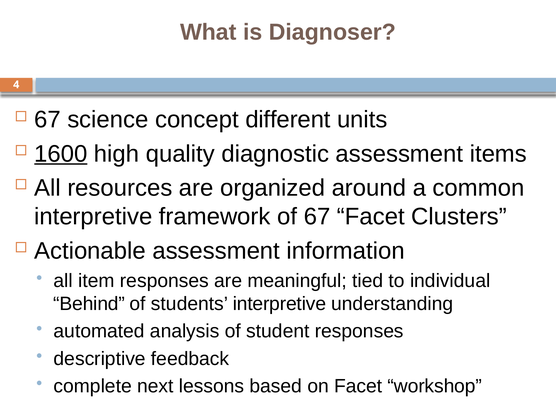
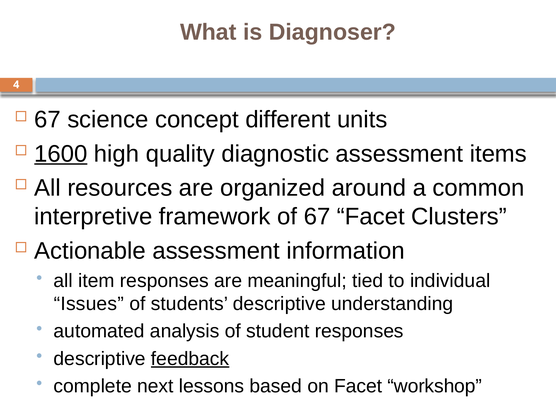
Behind: Behind -> Issues
students interpretive: interpretive -> descriptive
feedback underline: none -> present
